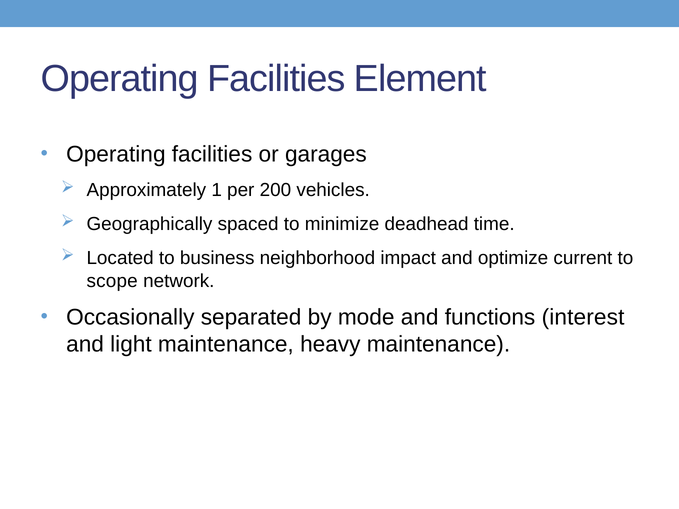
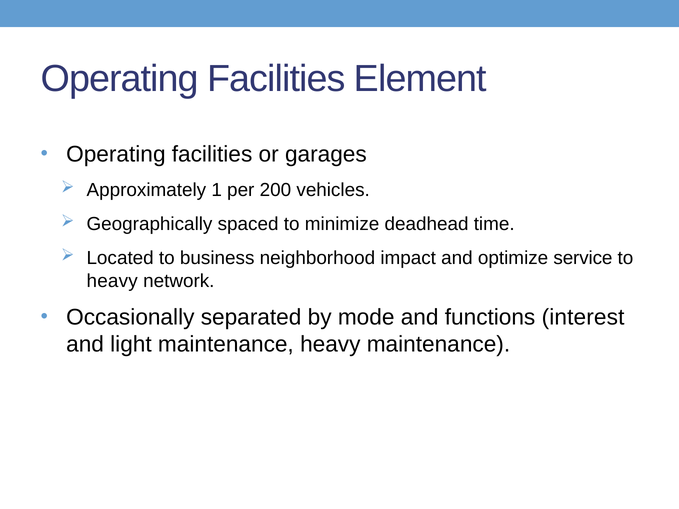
current: current -> service
scope at (112, 281): scope -> heavy
